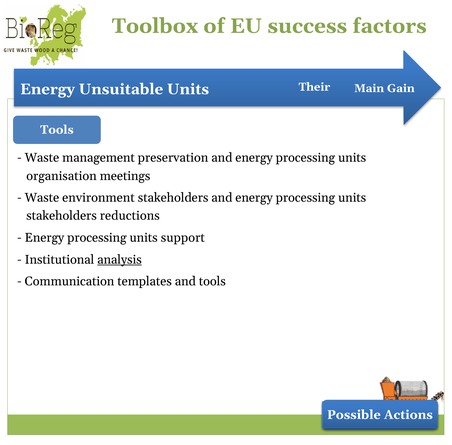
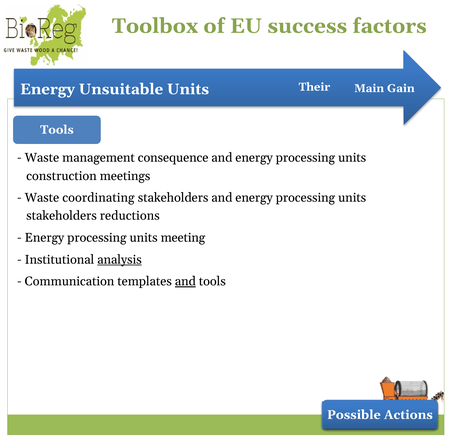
preservation: preservation -> consequence
organisation: organisation -> construction
environment: environment -> coordinating
support: support -> meeting
and at (185, 281) underline: none -> present
